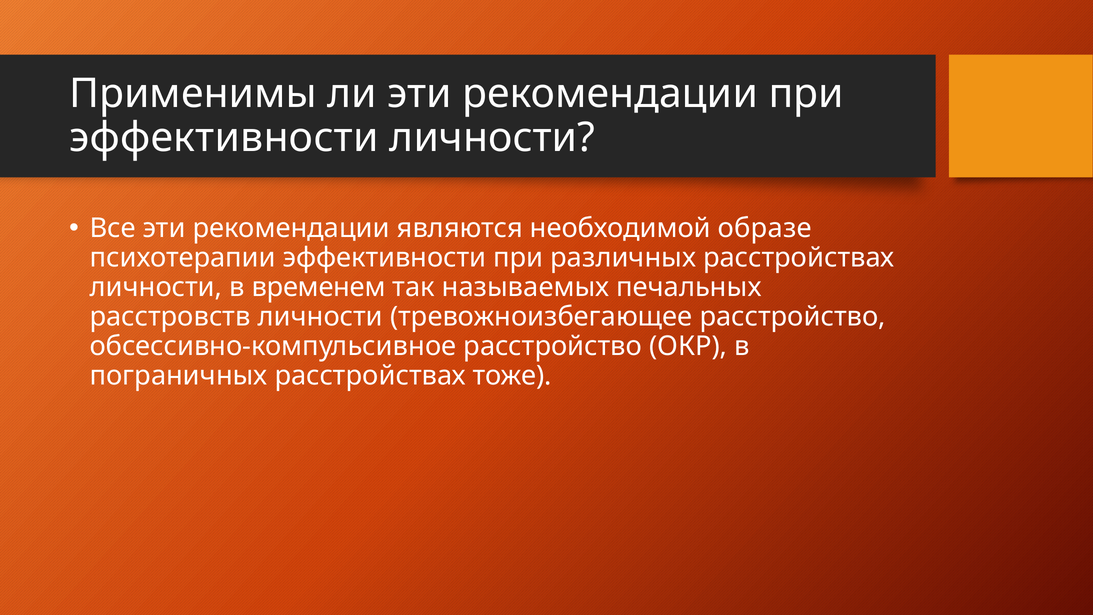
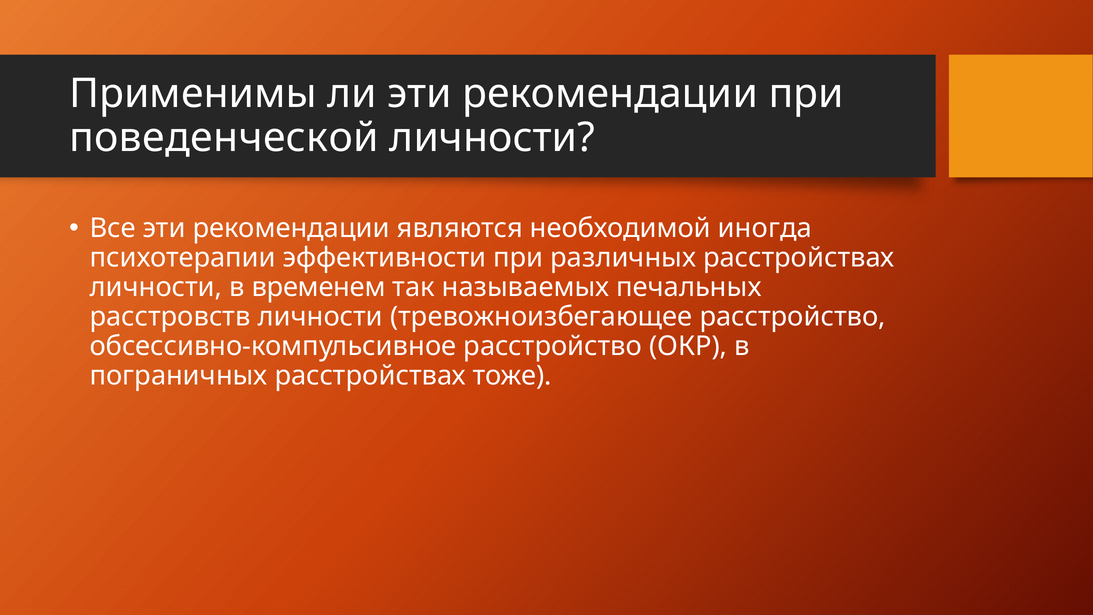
эффективности at (224, 138): эффективности -> поведенческой
образе: образе -> иногда
